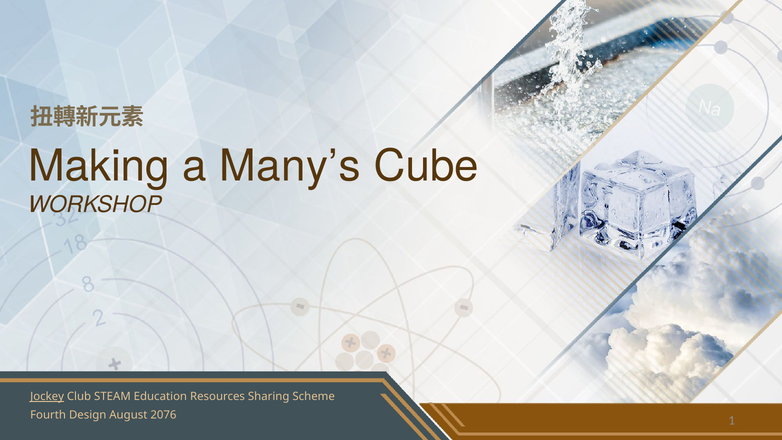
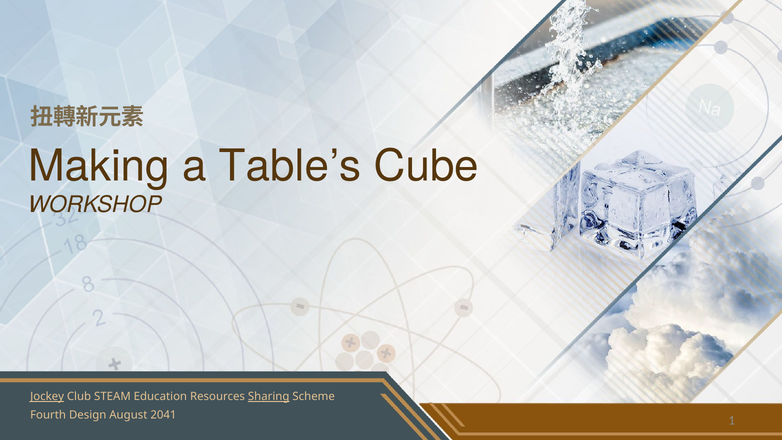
Many’s: Many’s -> Table’s
Sharing underline: none -> present
2076: 2076 -> 2041
